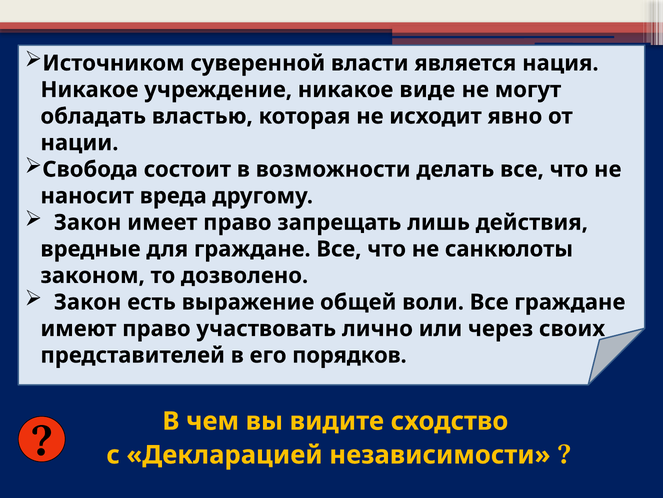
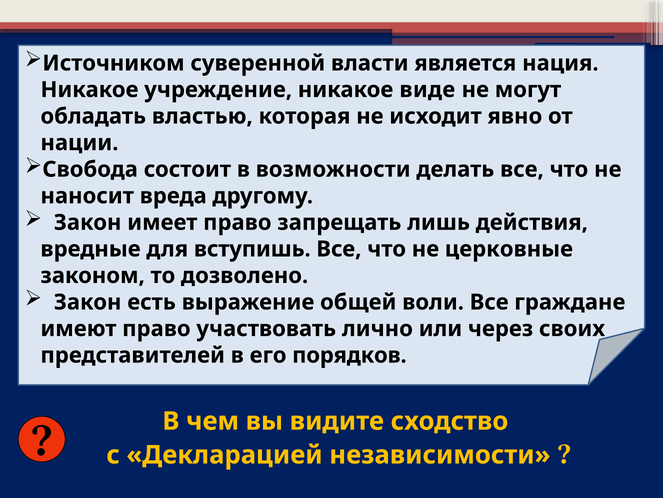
для граждане: граждане -> вступишь
санкюлоты: санкюлоты -> церковные
